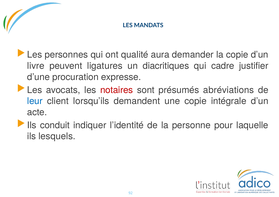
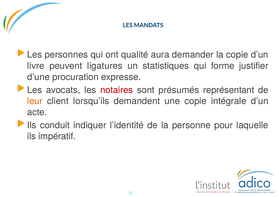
diacritiques: diacritiques -> statistiques
cadre: cadre -> forme
abréviations: abréviations -> représentant
leur colour: blue -> orange
lesquels: lesquels -> impératif
